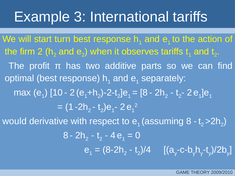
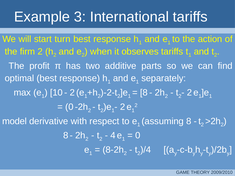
1 at (69, 107): 1 -> 0
would: would -> model
